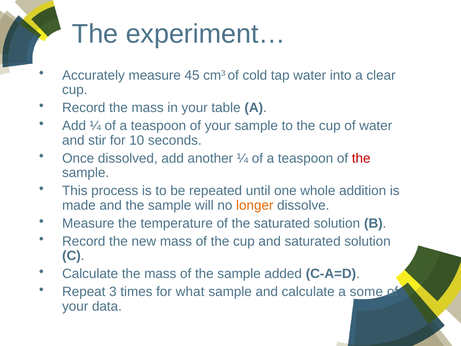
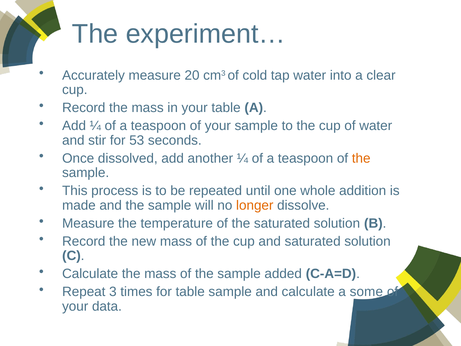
45: 45 -> 20
10: 10 -> 53
the at (361, 158) colour: red -> orange
for what: what -> table
